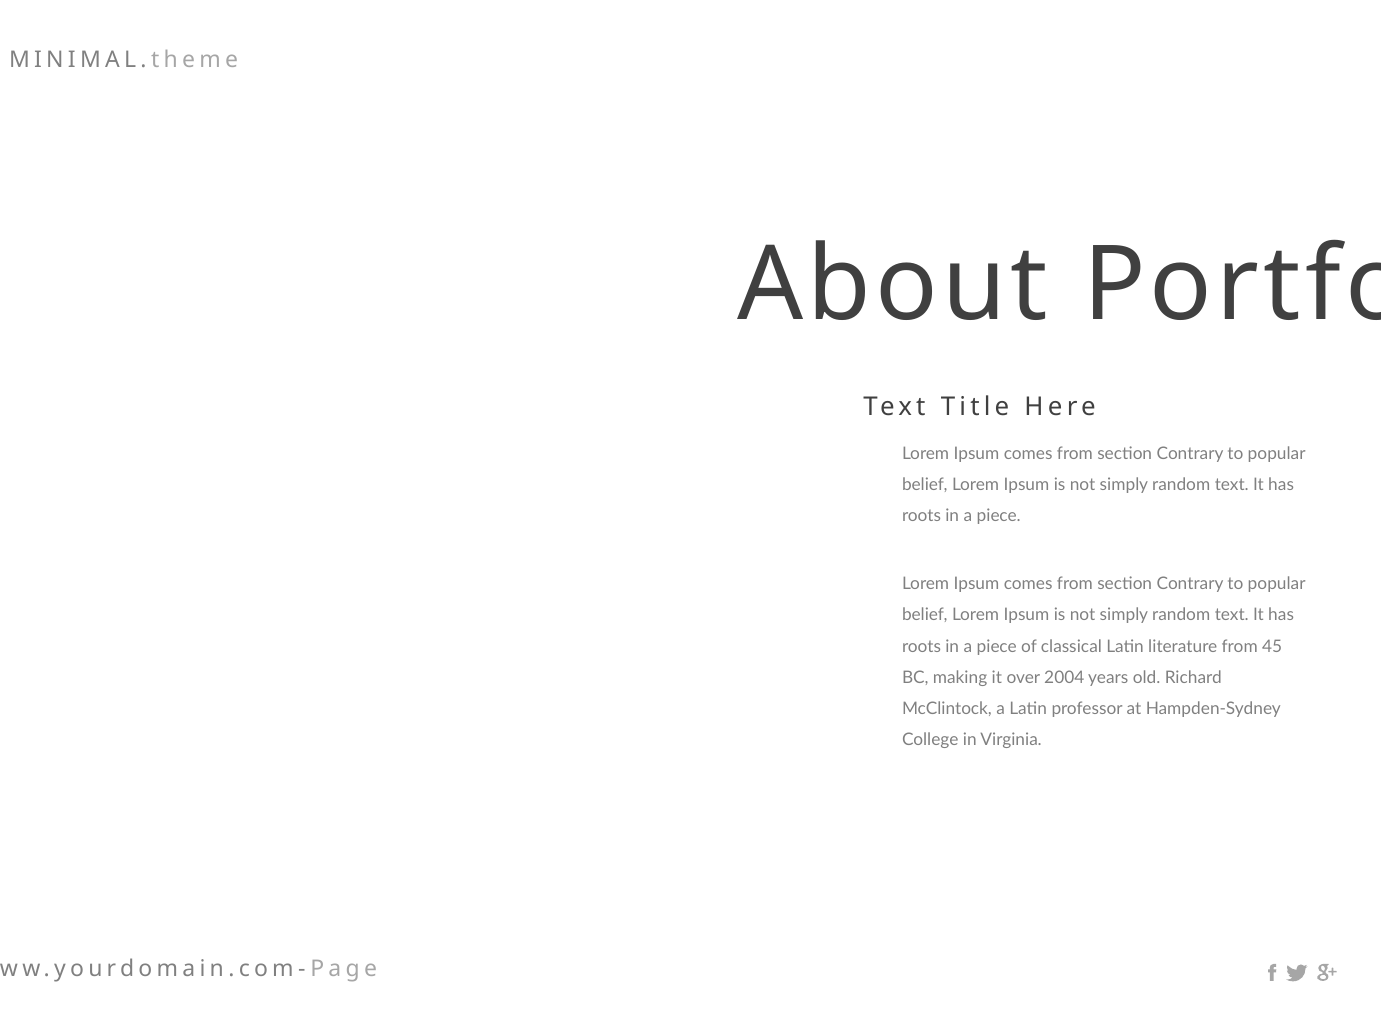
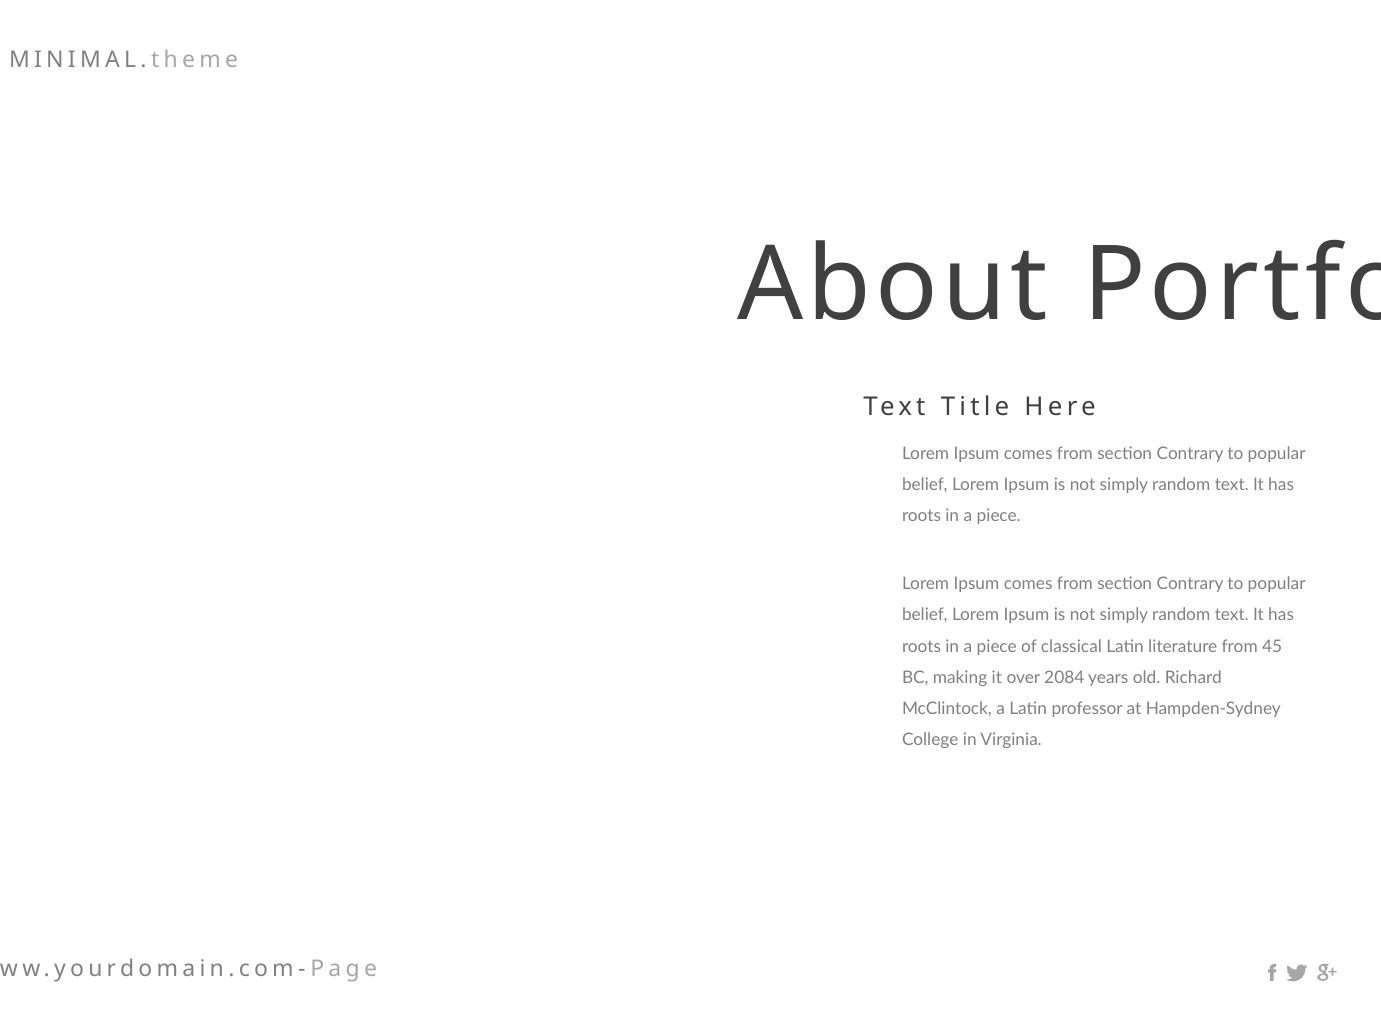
2004: 2004 -> 2084
